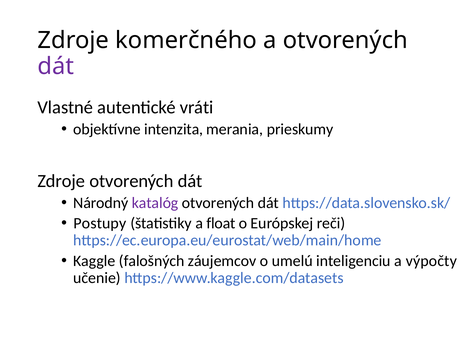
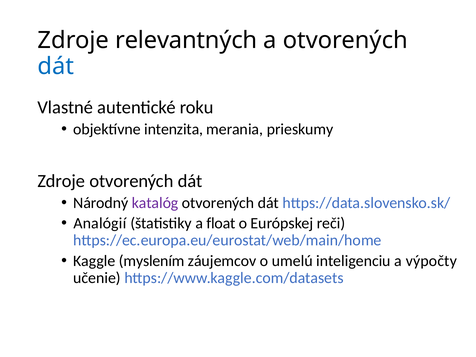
komerčného: komerčného -> relevantných
dát at (56, 66) colour: purple -> blue
vráti: vráti -> roku
Postupy: Postupy -> Analógií
falošných: falošných -> myslením
